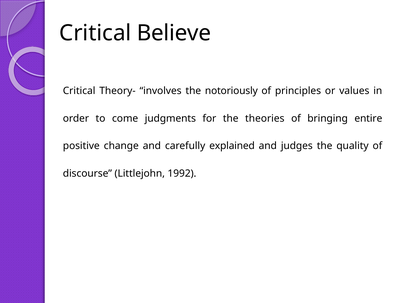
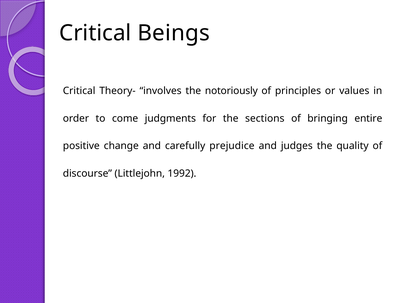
Believe: Believe -> Beings
theories: theories -> sections
explained: explained -> prejudice
